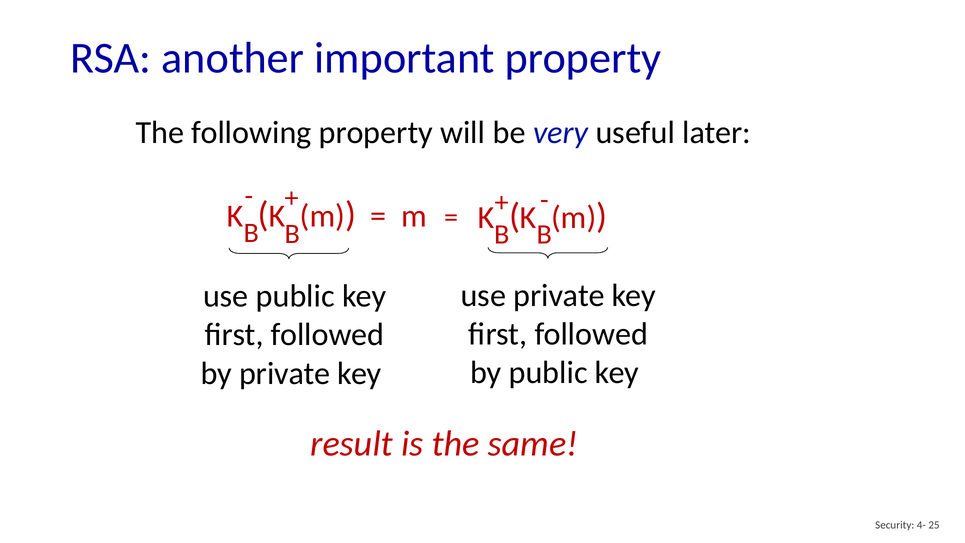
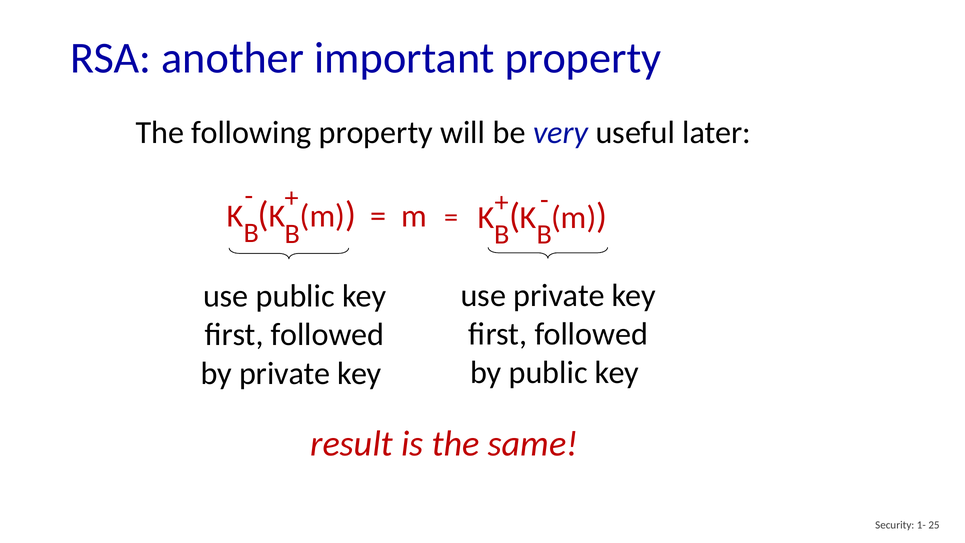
4-: 4- -> 1-
